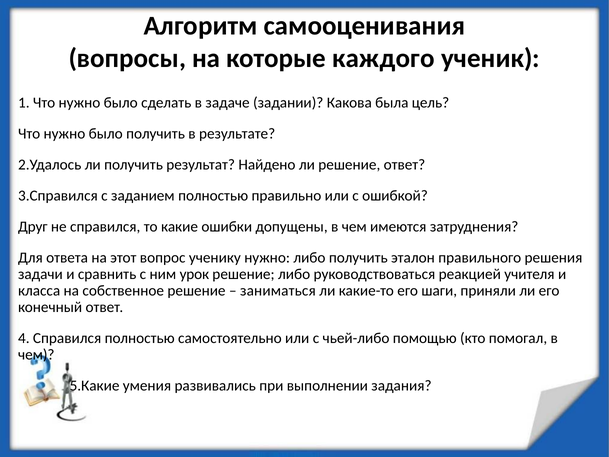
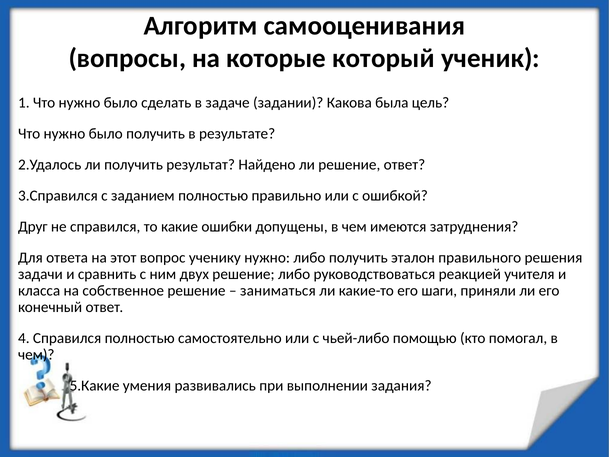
каждого: каждого -> который
урок: урок -> двух
